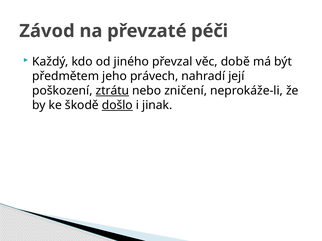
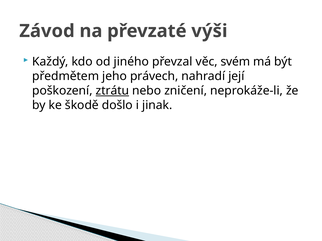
péči: péči -> výši
době: době -> svém
došlo underline: present -> none
